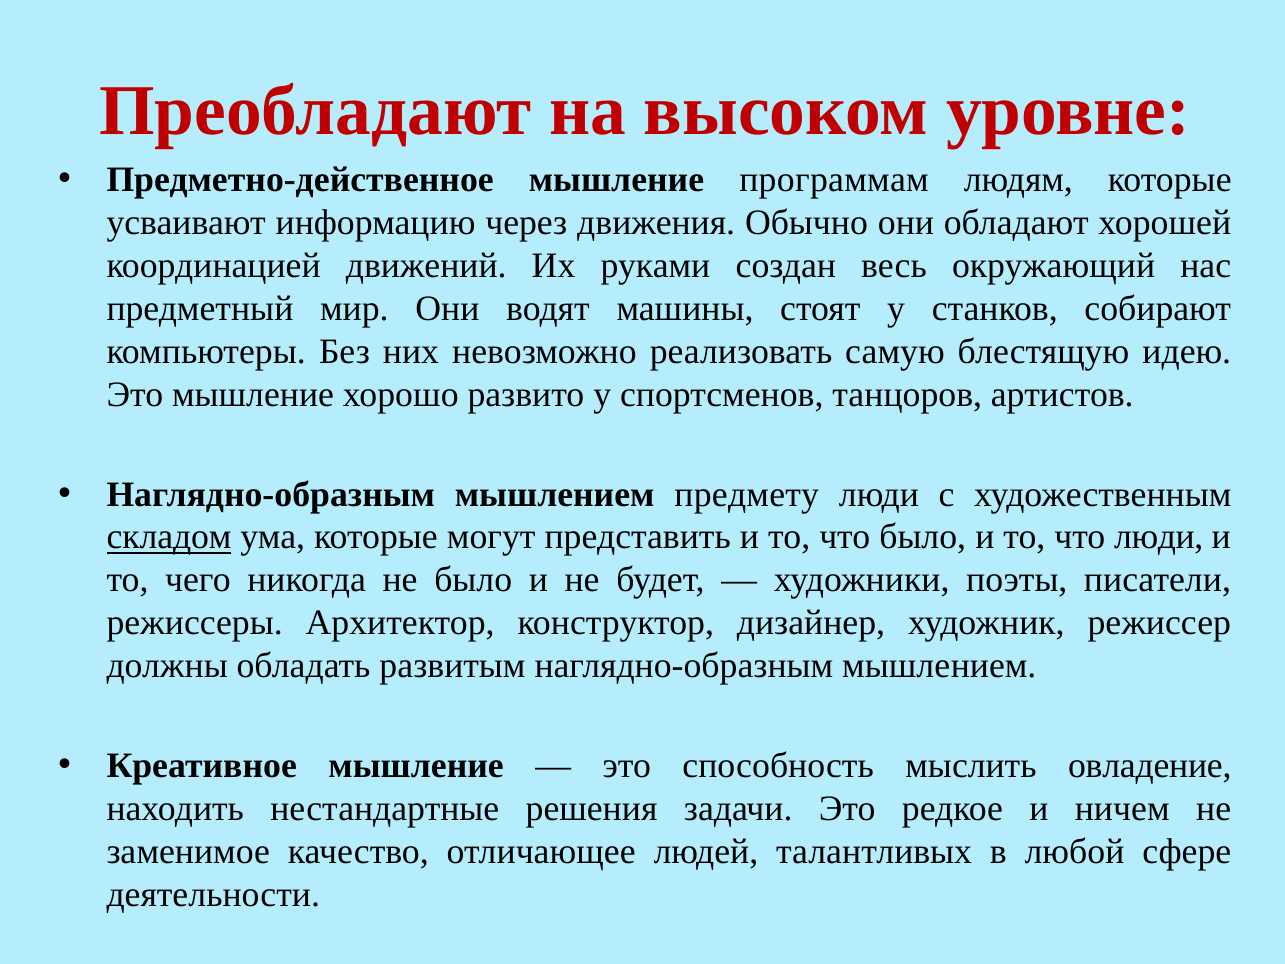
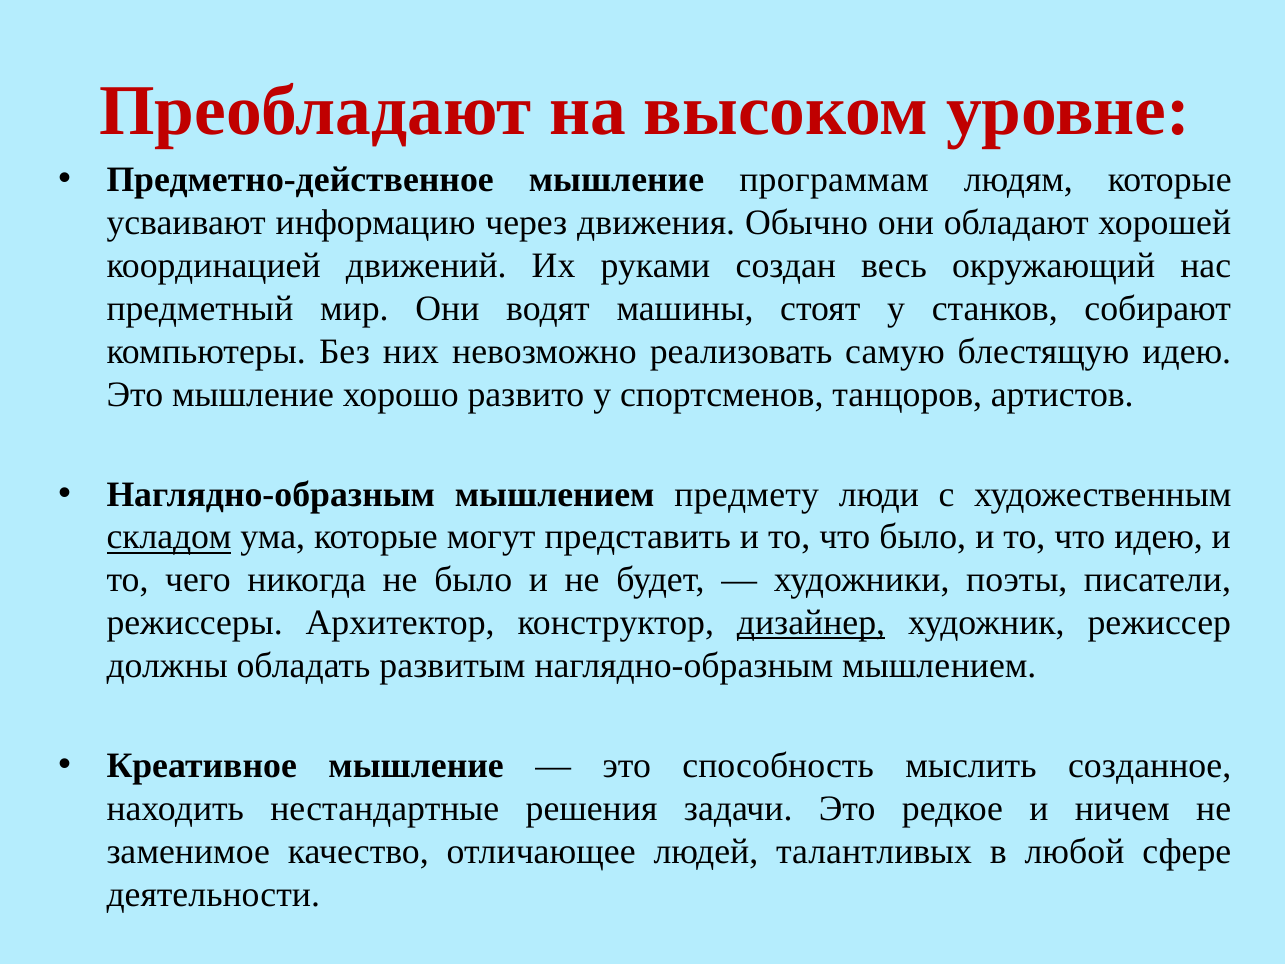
что люди: люди -> идею
дизайнер underline: none -> present
овладение: овладение -> созданное
